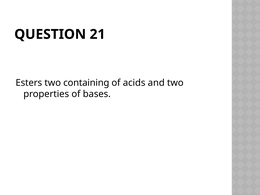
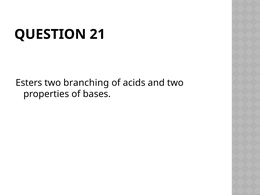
containing: containing -> branching
